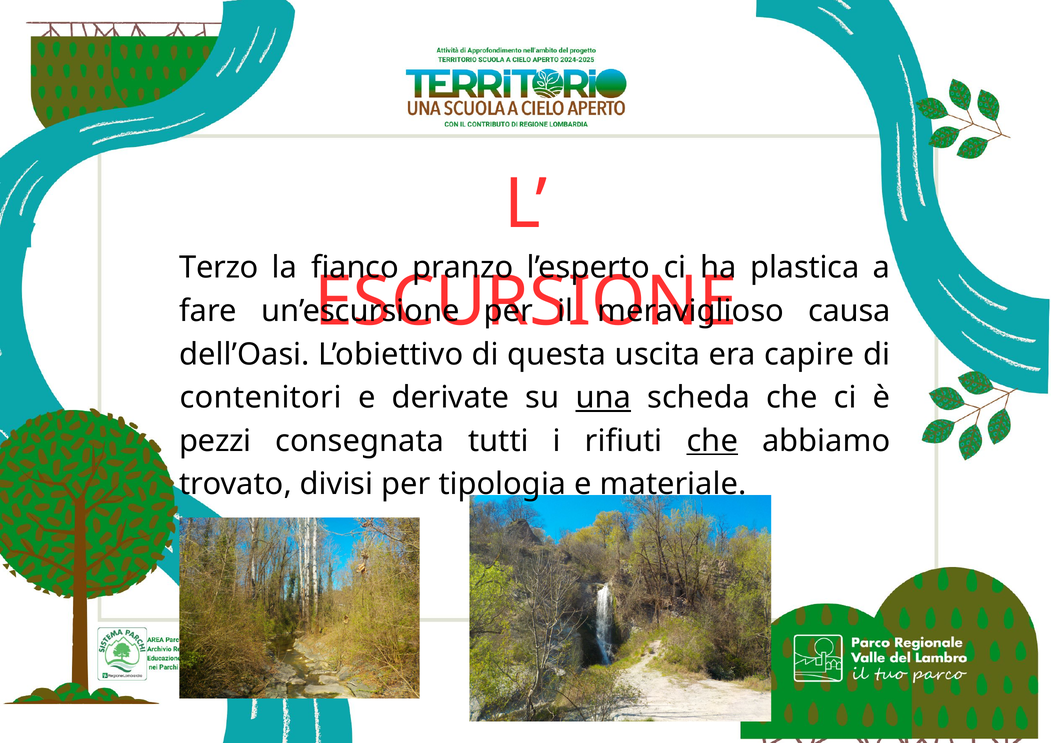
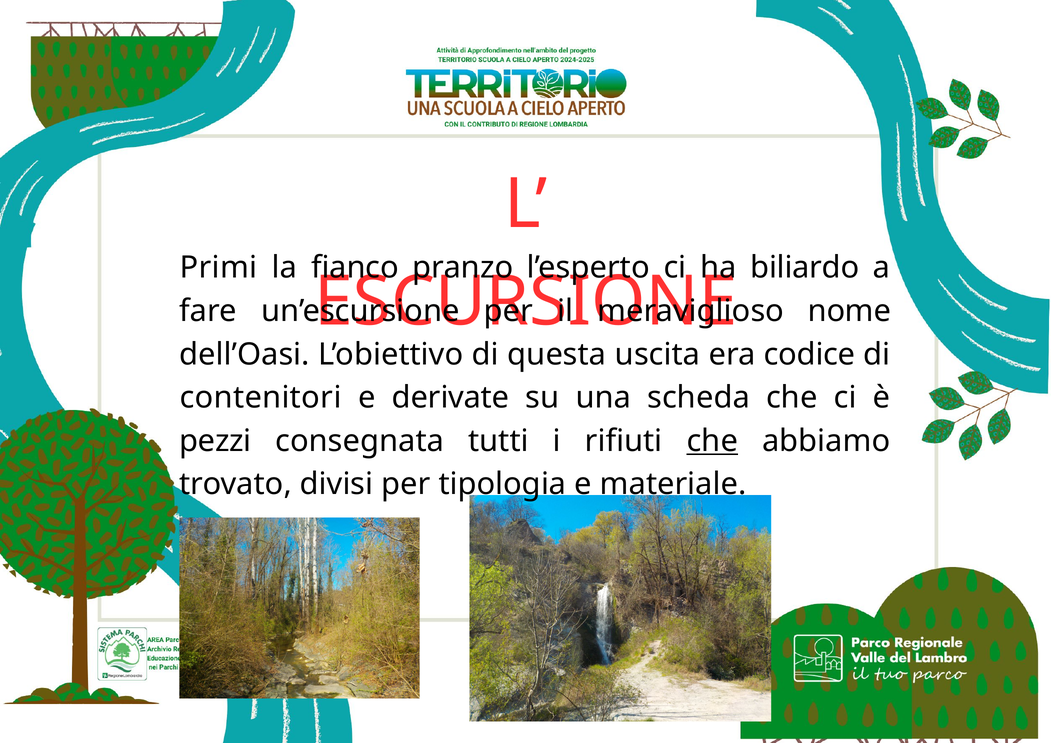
Terzo: Terzo -> Primi
plastica: plastica -> biliardo
causa: causa -> nome
capire: capire -> codice
una underline: present -> none
